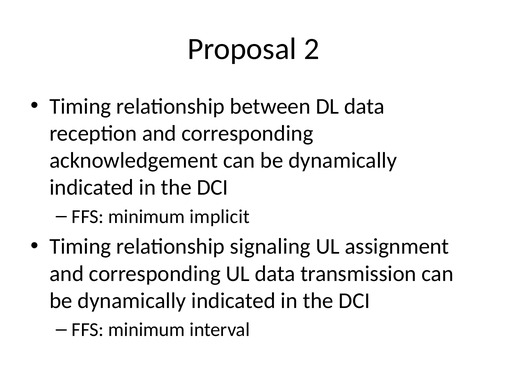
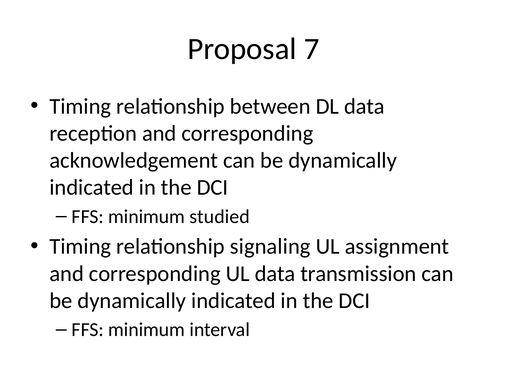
2: 2 -> 7
implicit: implicit -> studied
